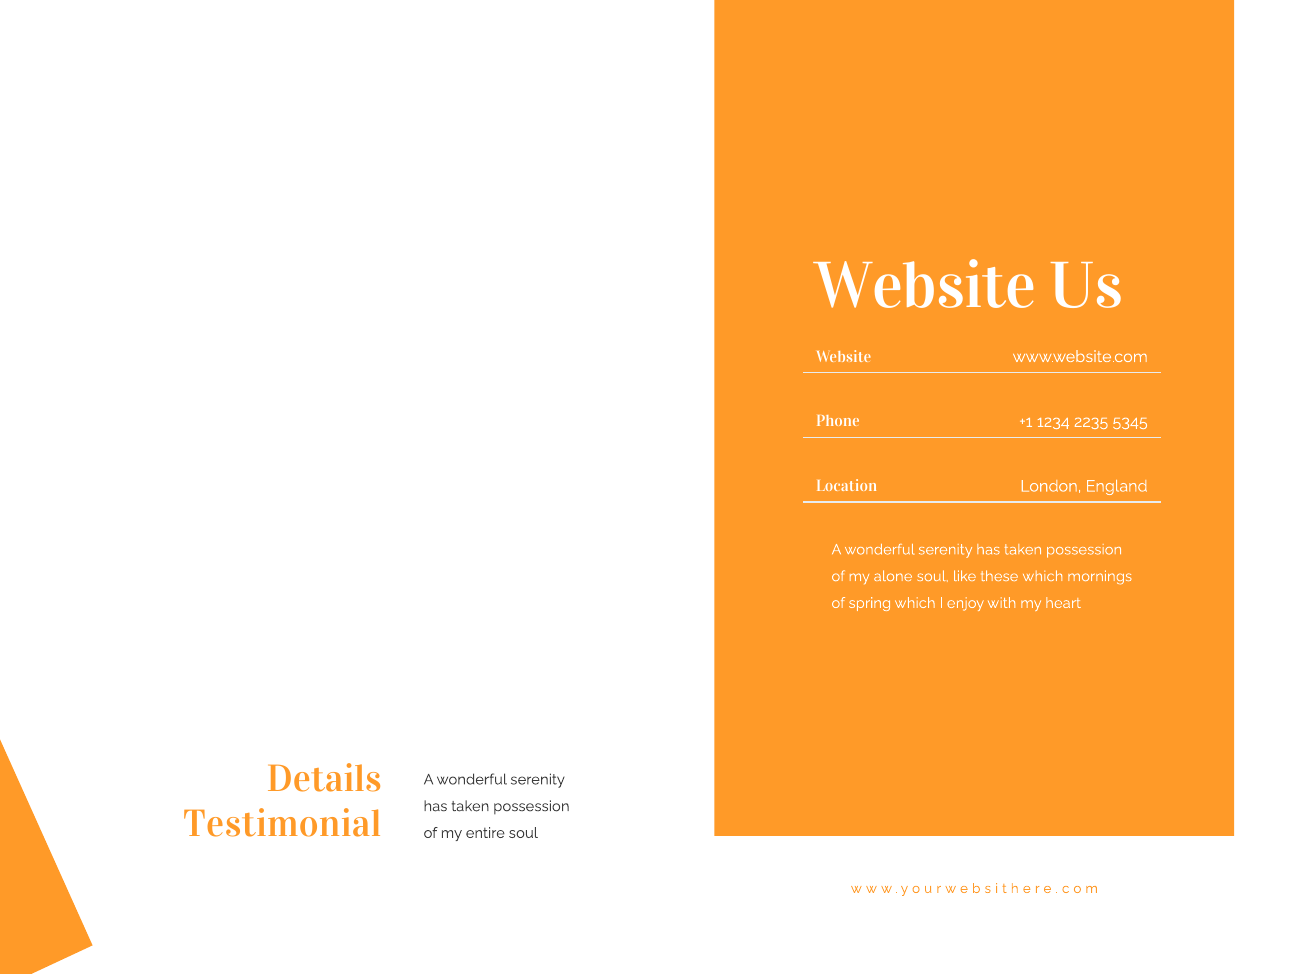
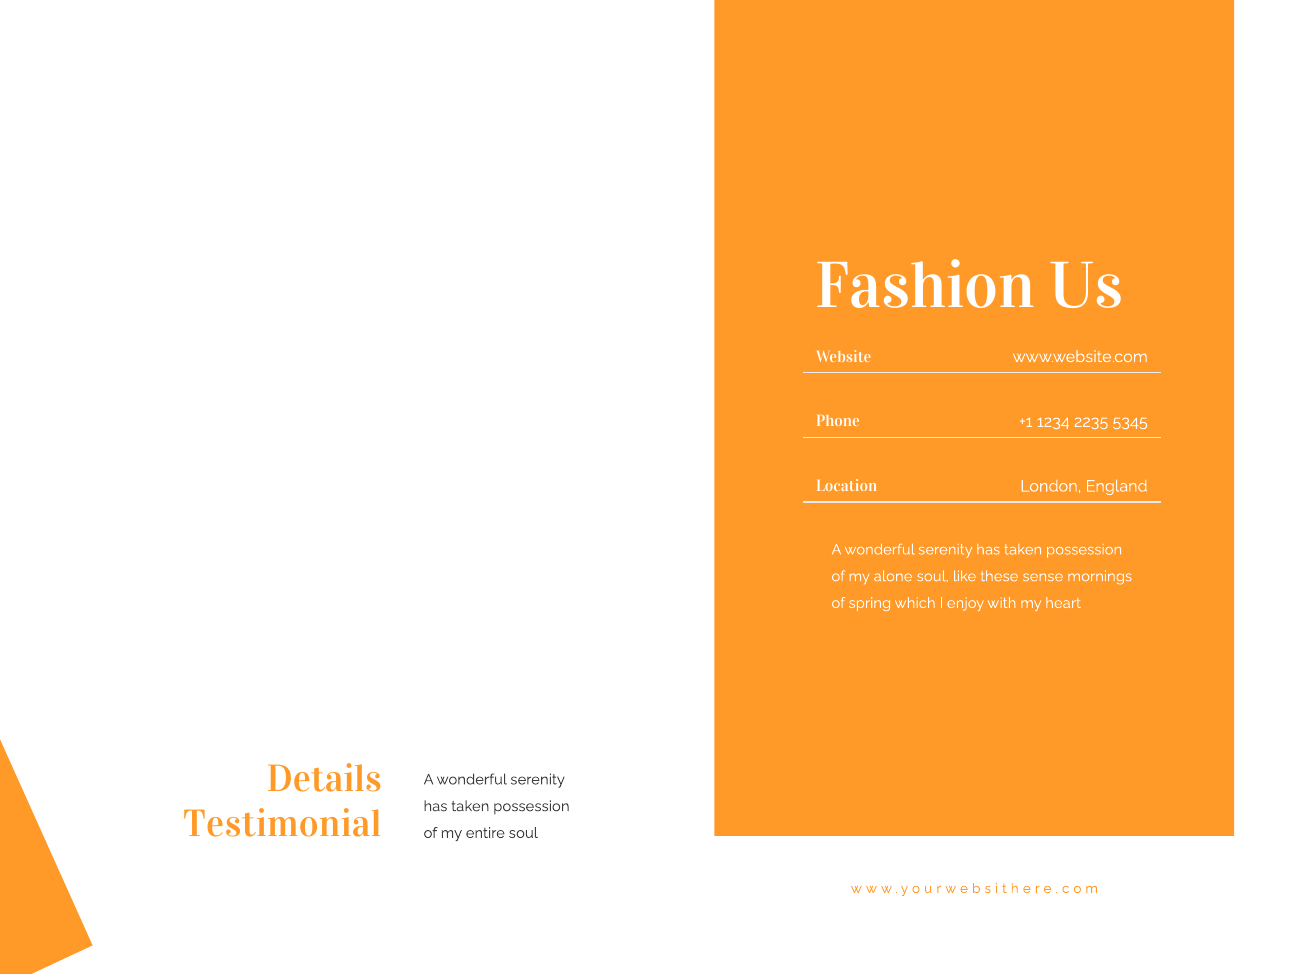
Website at (926, 286): Website -> Fashion
these which: which -> sense
